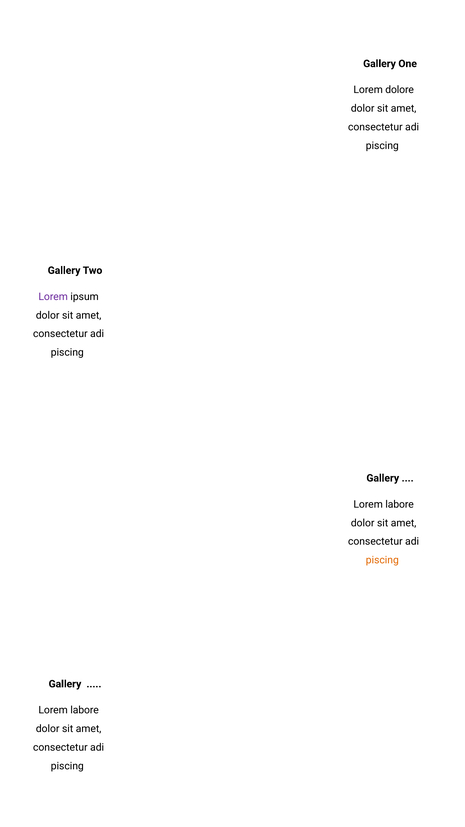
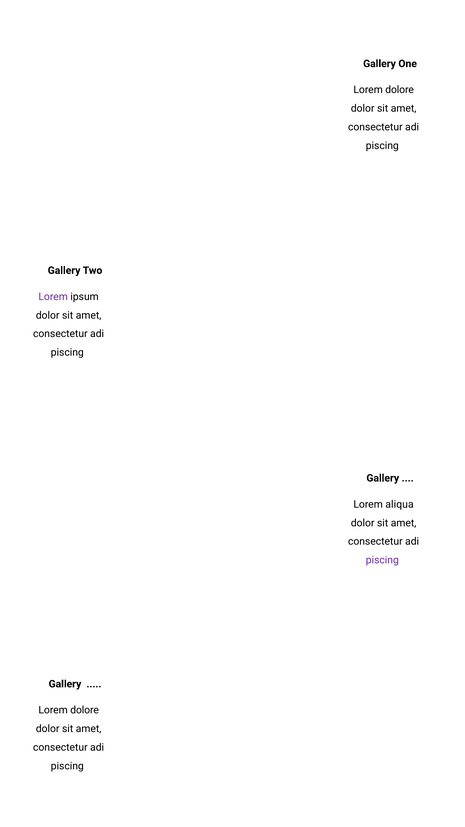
labore at (400, 504): labore -> aliqua
piscing at (382, 560) colour: orange -> purple
labore at (85, 710): labore -> dolore
